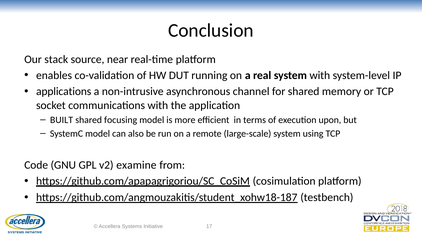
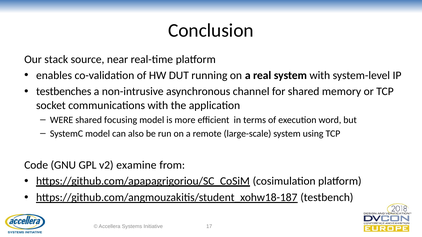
applications: applications -> testbenches
BUILT: BUILT -> WERE
upon: upon -> word
